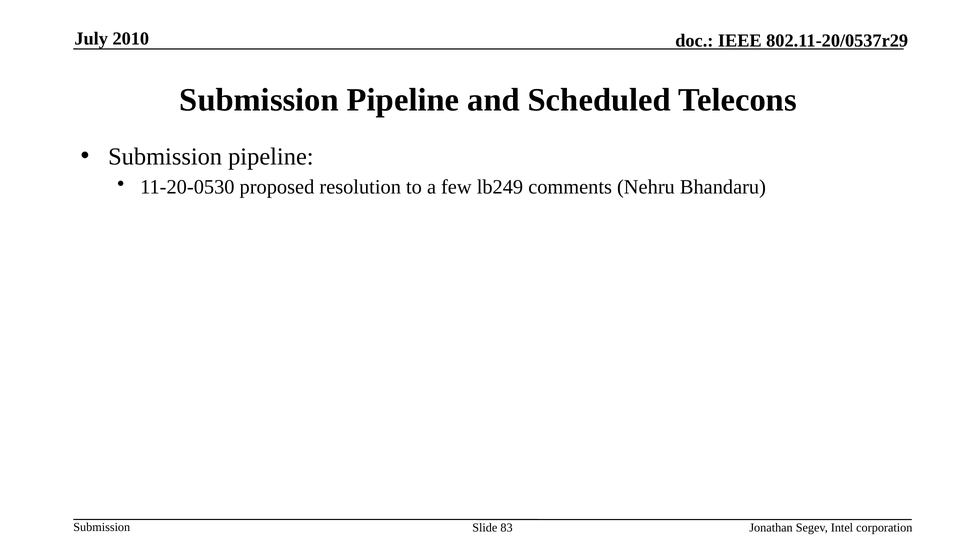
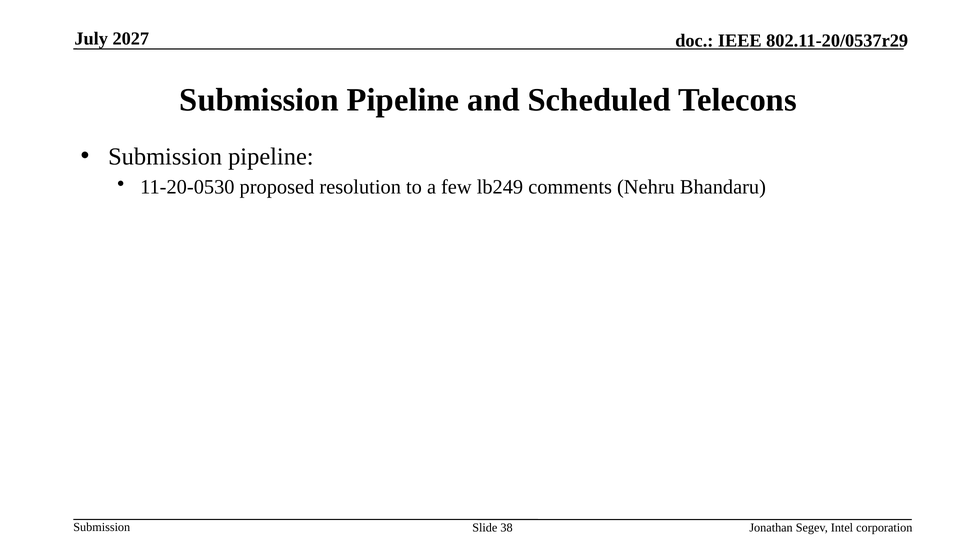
2010: 2010 -> 2027
83: 83 -> 38
